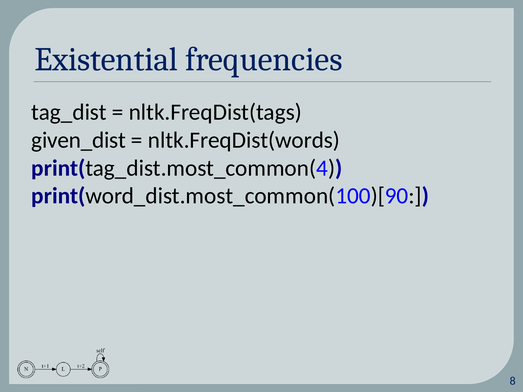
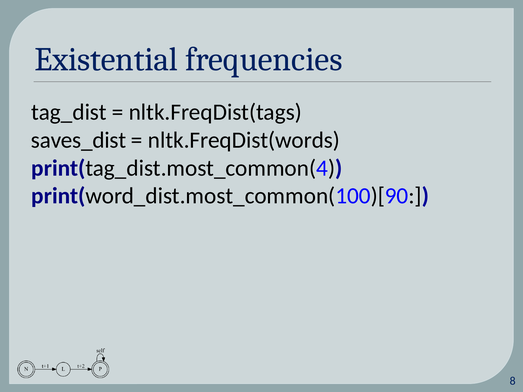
given_dist: given_dist -> saves_dist
